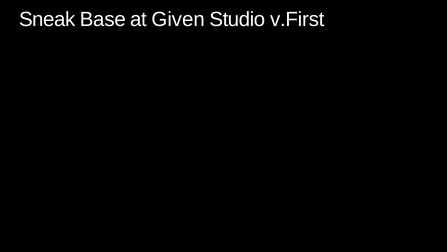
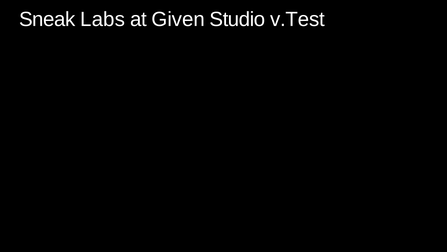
Base: Base -> Labs
v.First: v.First -> v.Test
